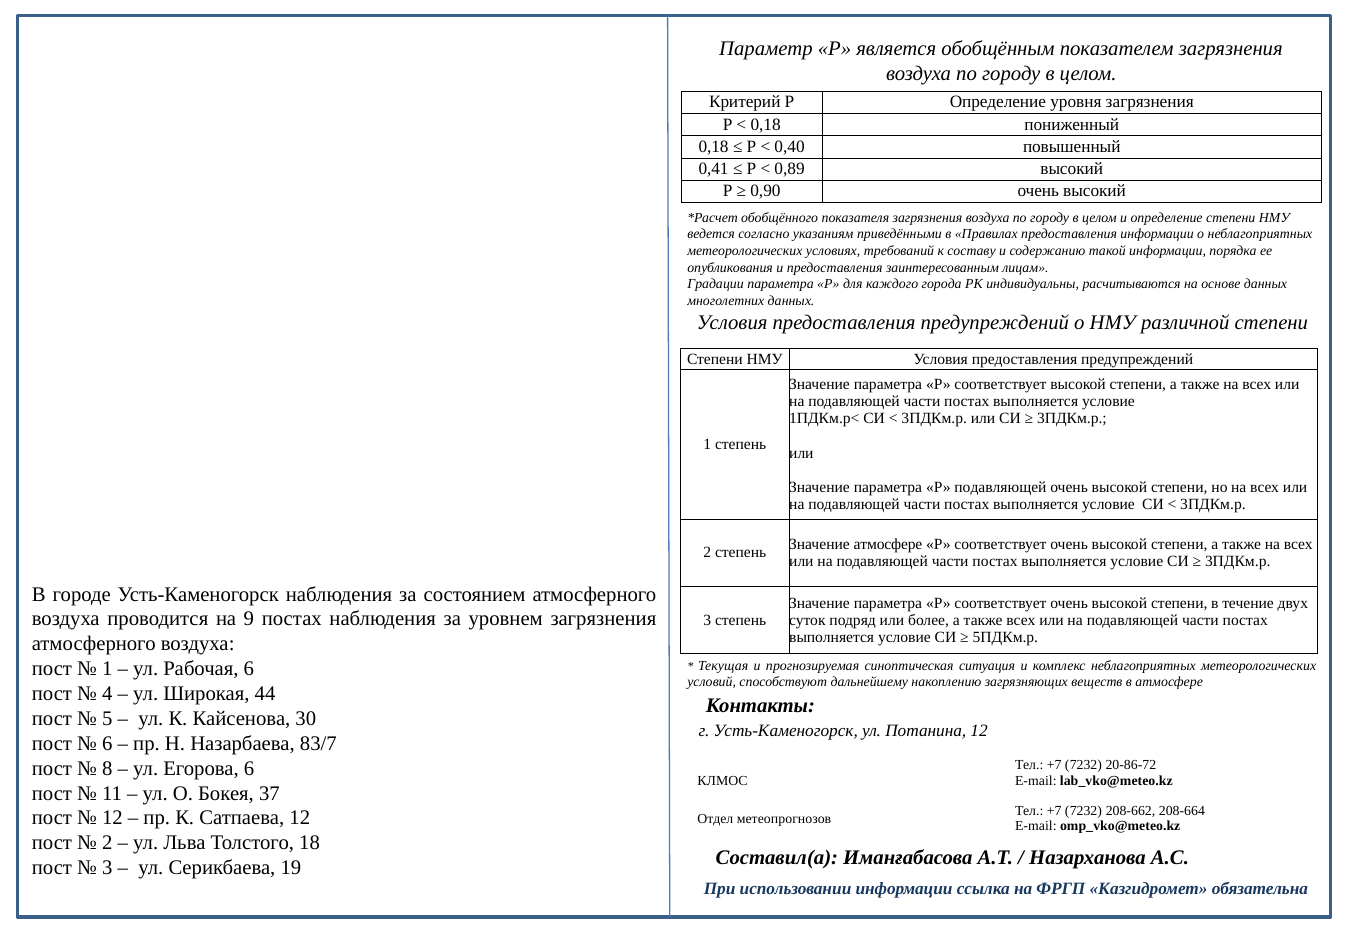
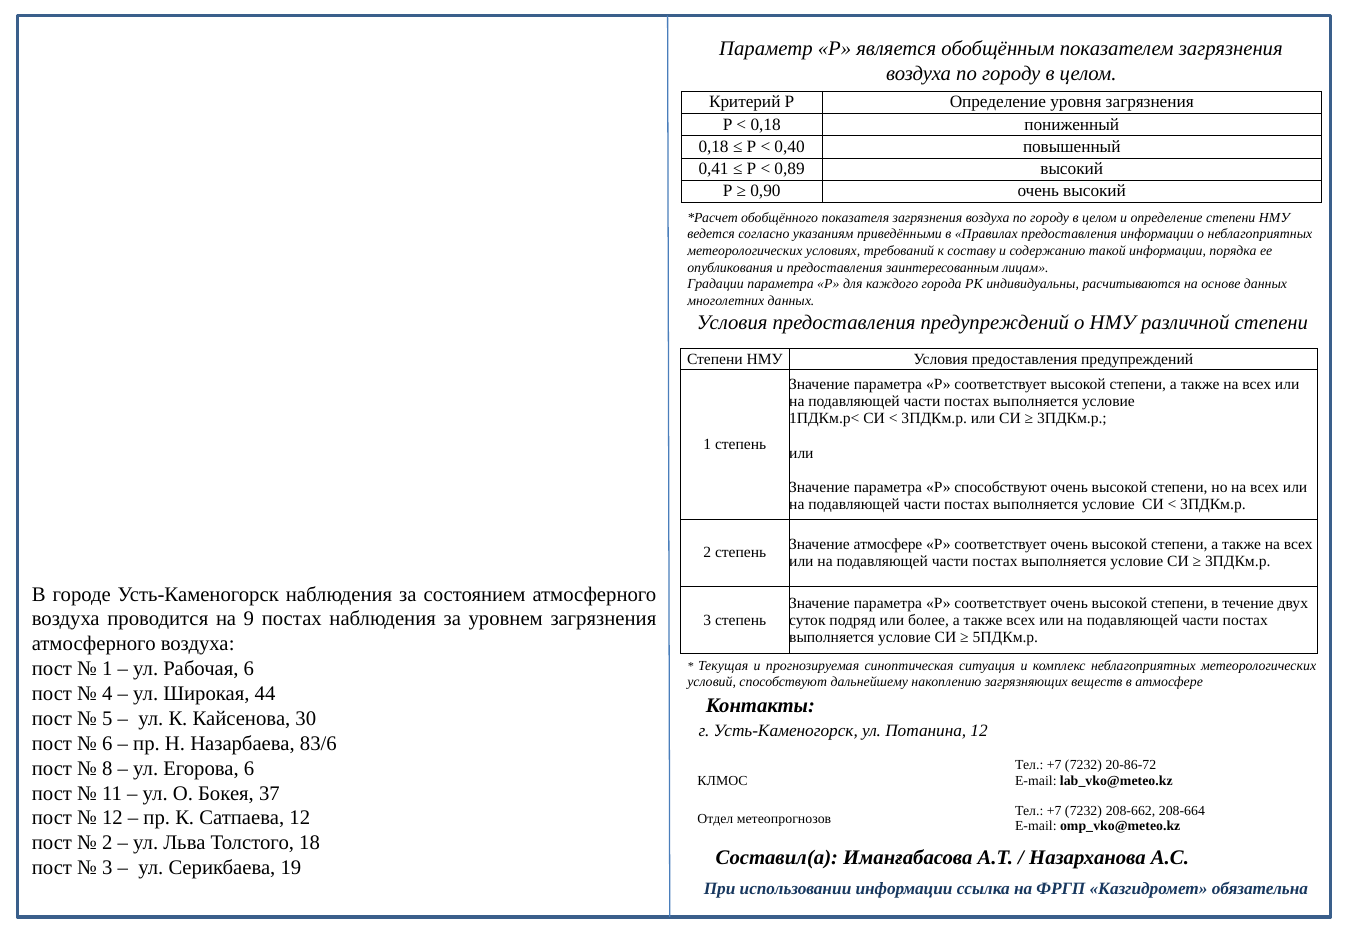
Р подавляющей: подавляющей -> способствуют
83/7: 83/7 -> 83/6
